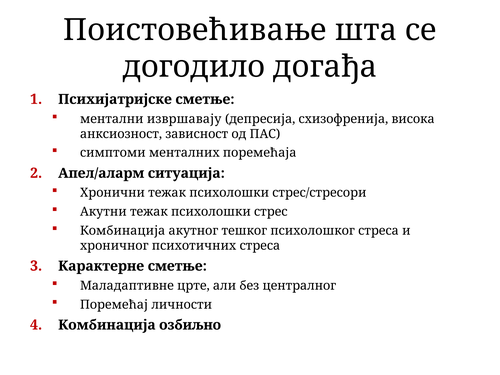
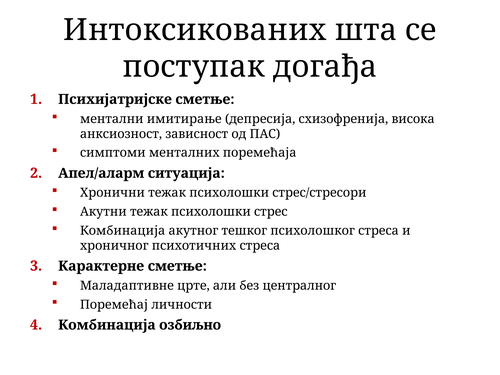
Поистовећивање: Поистовећивање -> Интоксикованих
догодило: догодило -> поступак
извршавају: извршавају -> имитирање
